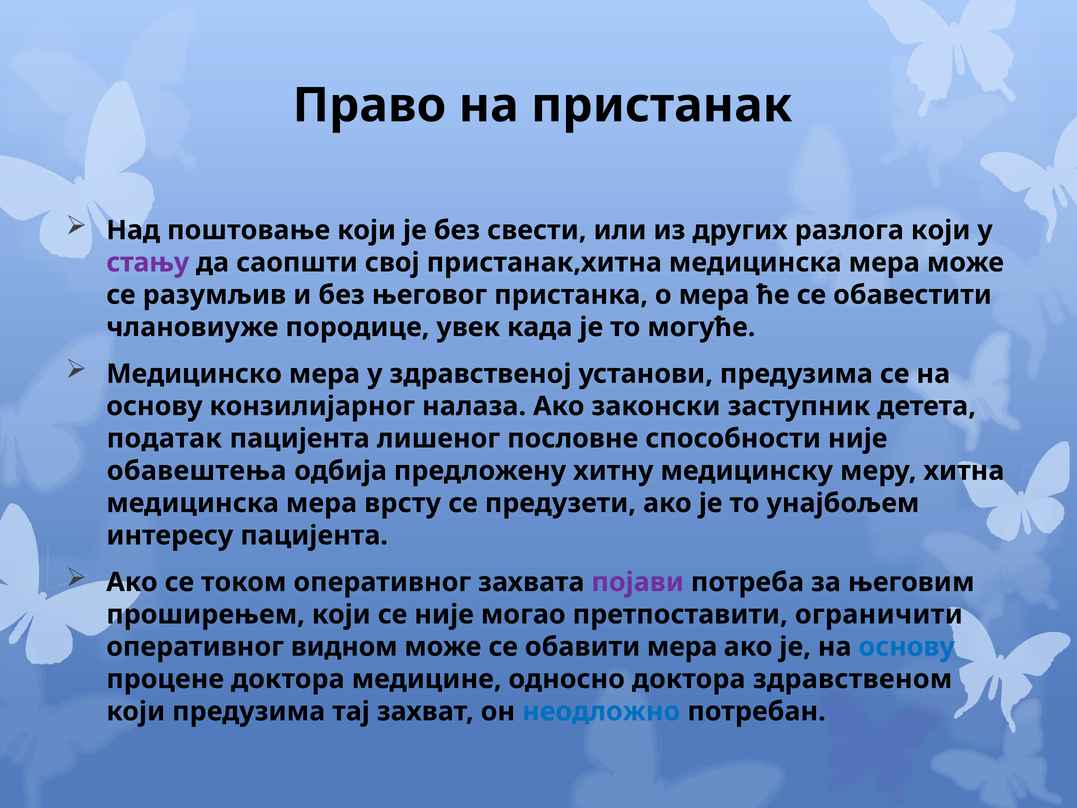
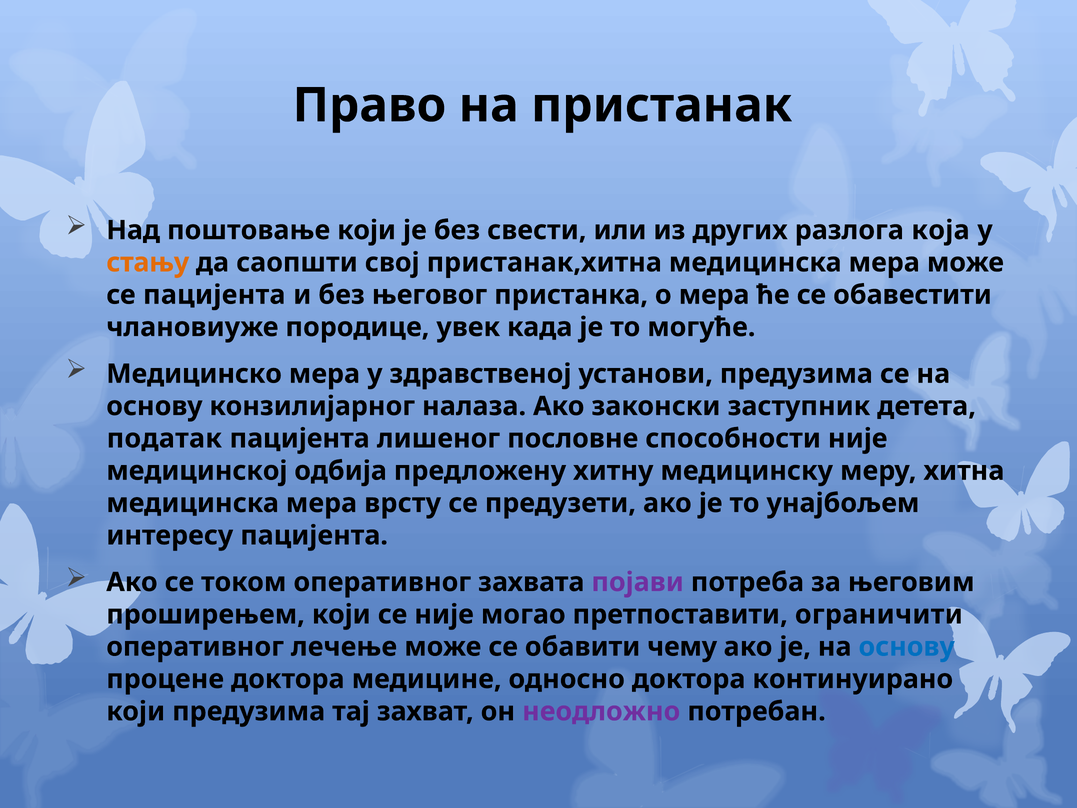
разлога који: који -> која
стању colour: purple -> orange
се разумљив: разумљив -> пацијента
обавештења: обавештења -> медицинској
видном: видном -> лечење
обавити мера: мера -> чему
здравственом: здравственом -> континуирано
неодложно colour: blue -> purple
